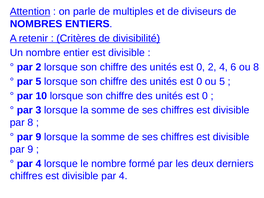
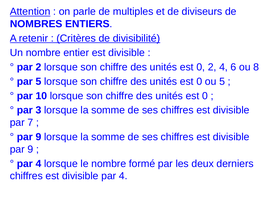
par 8: 8 -> 7
